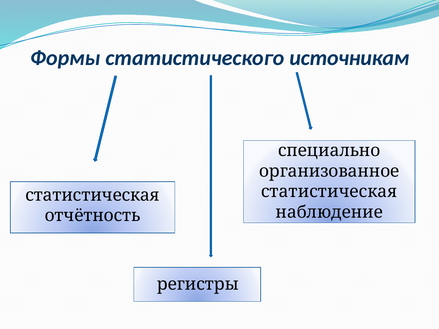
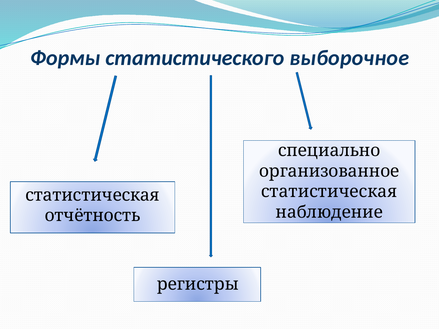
источникам: источникам -> выборочное
